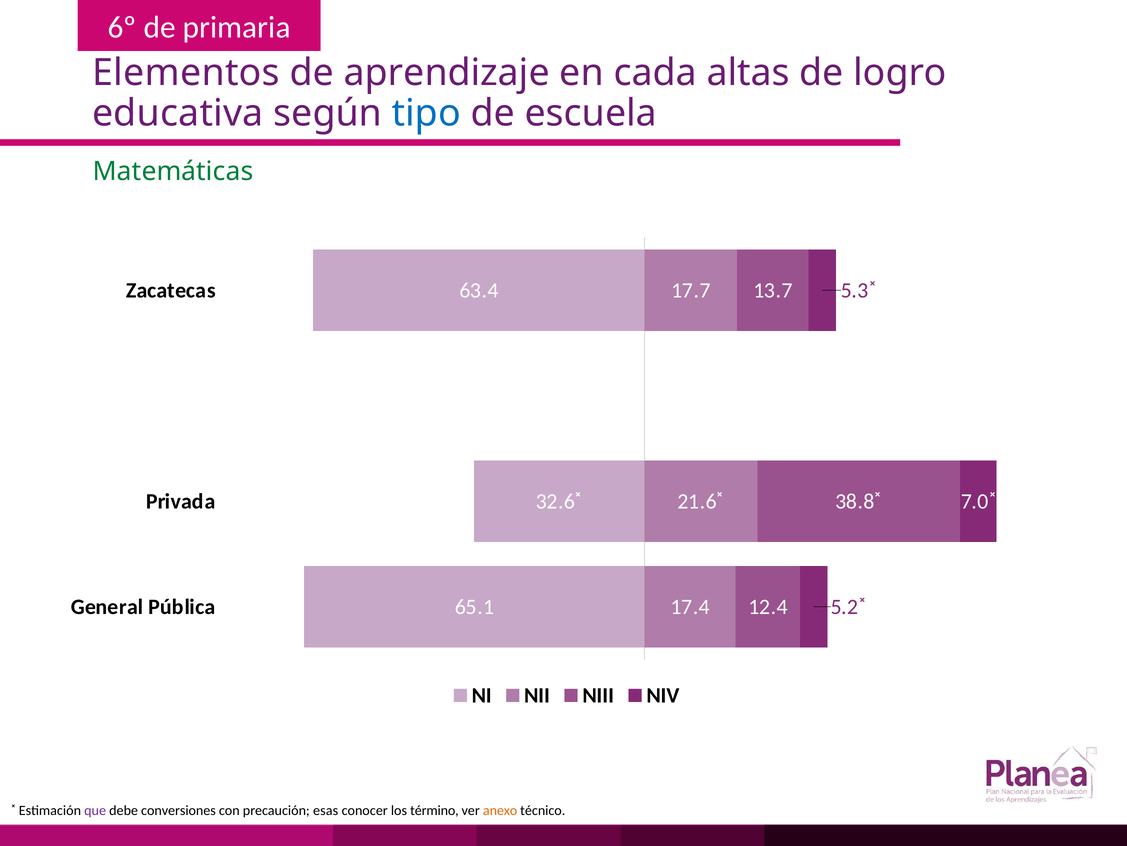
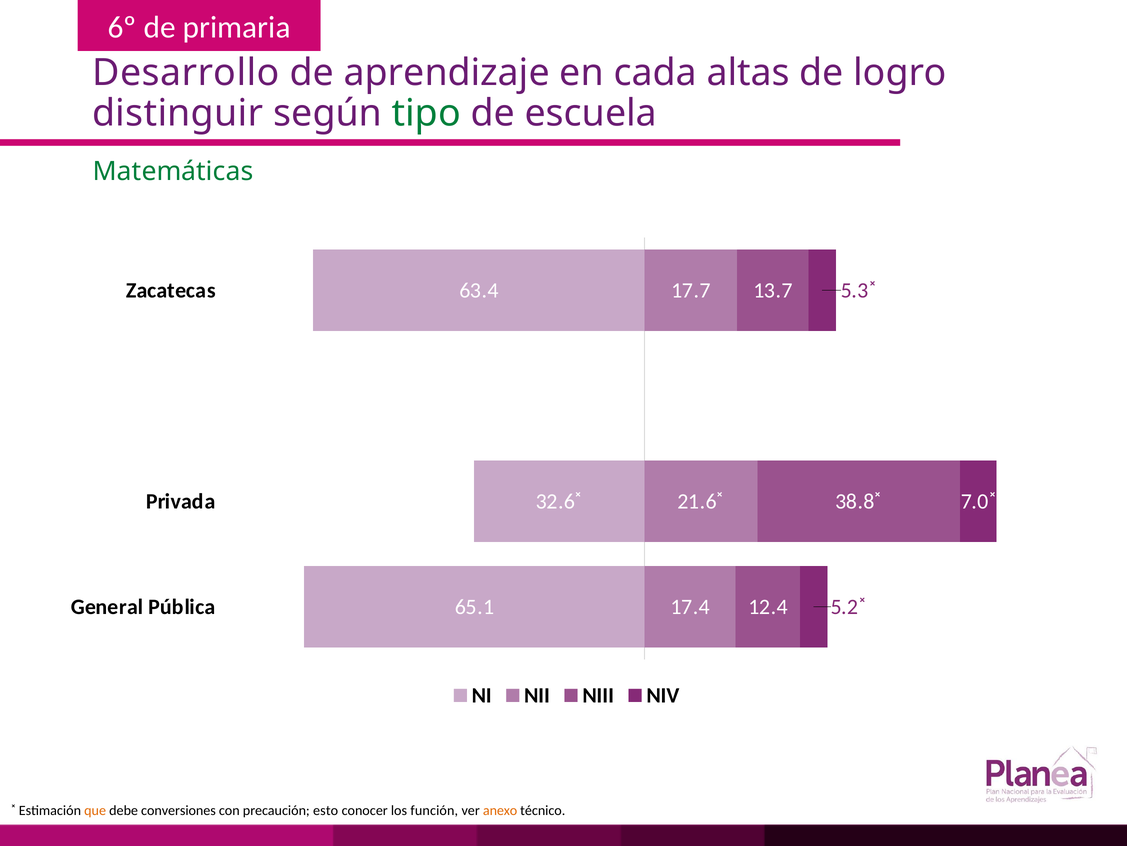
Elementos: Elementos -> Desarrollo
educativa: educativa -> distinguir
tipo colour: blue -> green
que colour: purple -> orange
esas: esas -> esto
término: término -> función
